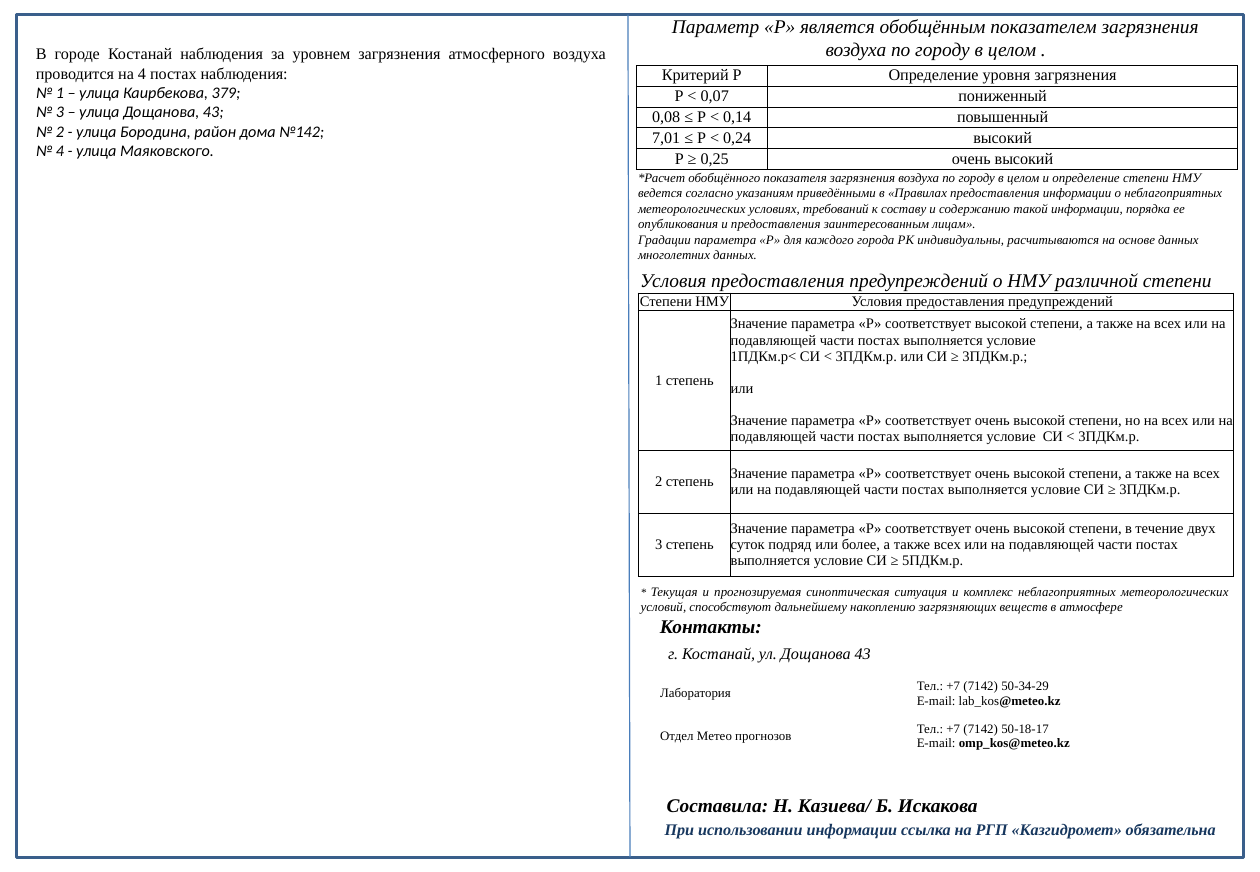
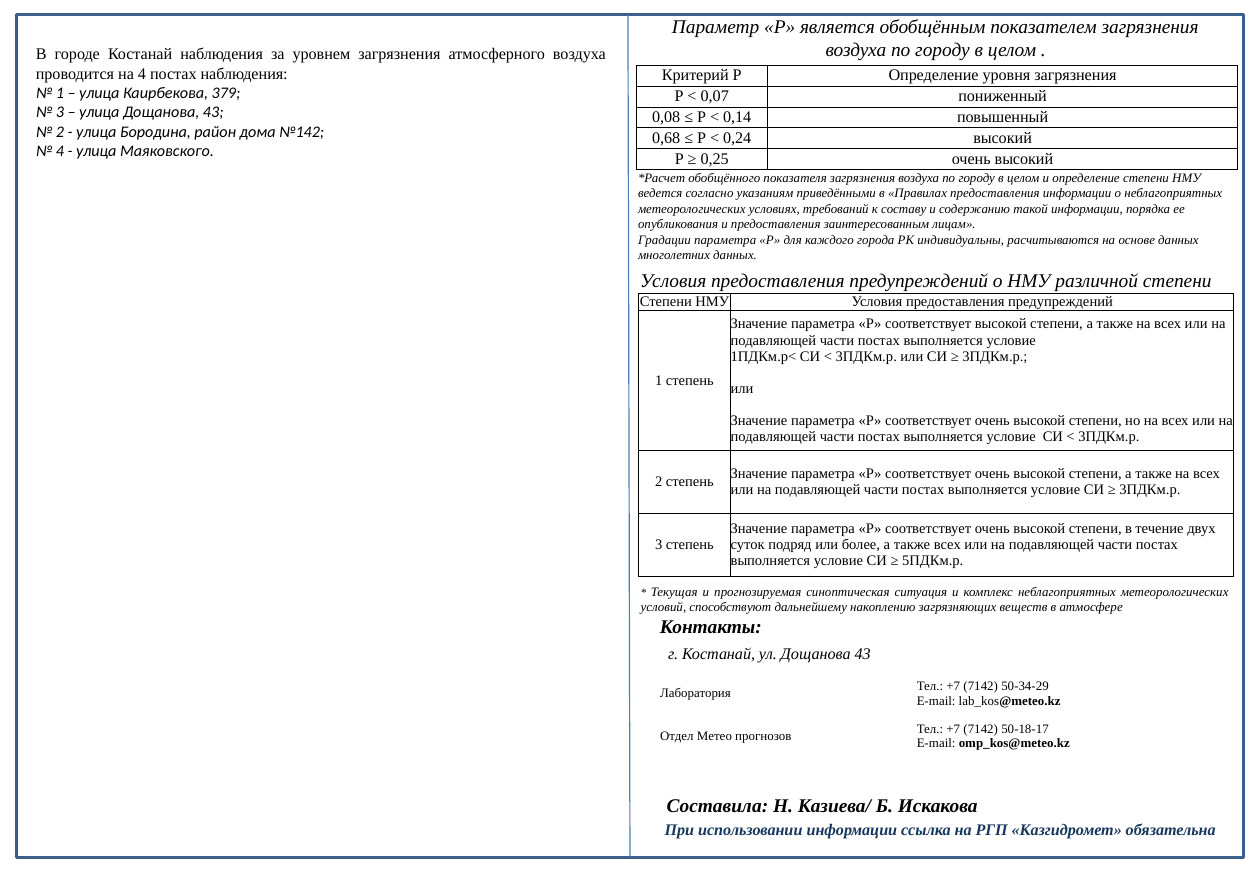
7,01: 7,01 -> 0,68
